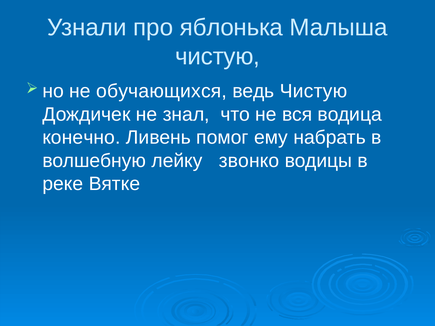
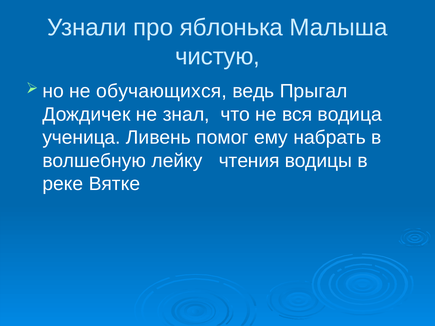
ведь Чистую: Чистую -> Прыгал
конечно: конечно -> ученица
звонко: звонко -> чтения
